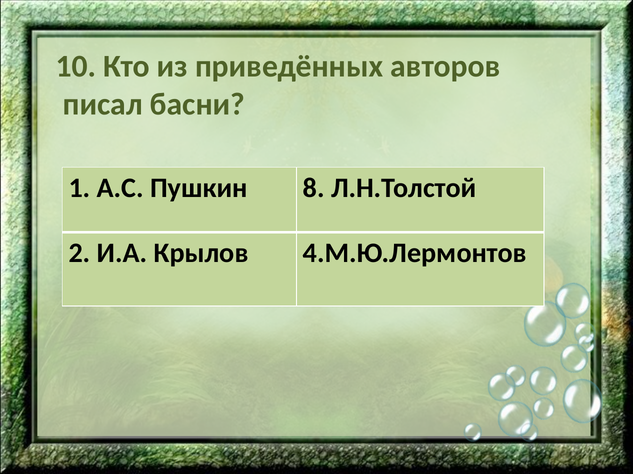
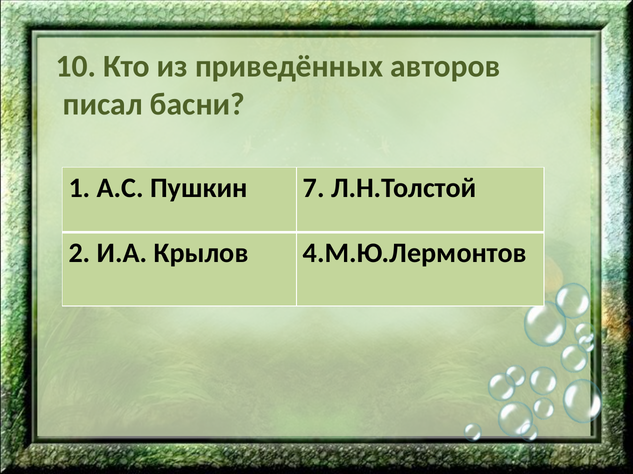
8: 8 -> 7
